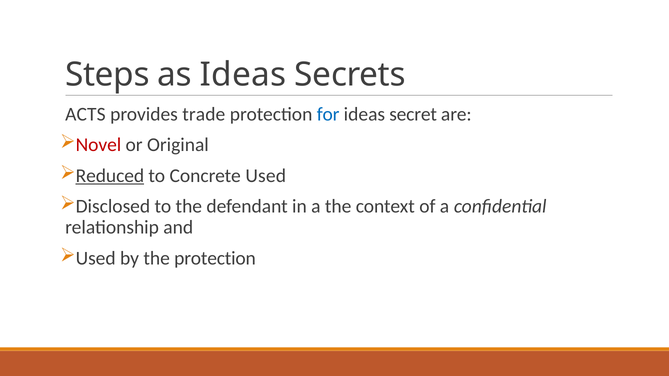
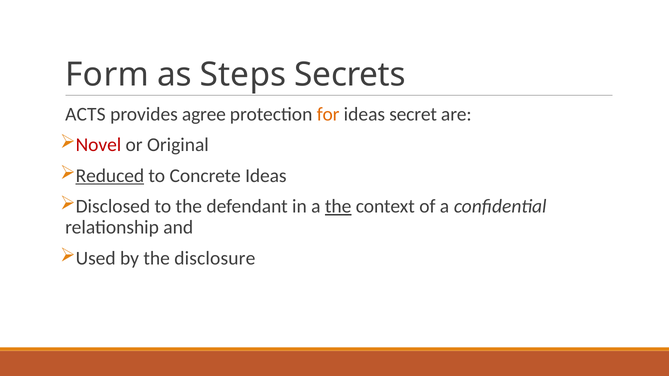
Steps: Steps -> Form
as Ideas: Ideas -> Steps
trade: trade -> agree
for colour: blue -> orange
Concrete Used: Used -> Ideas
the at (338, 207) underline: none -> present
the protection: protection -> disclosure
